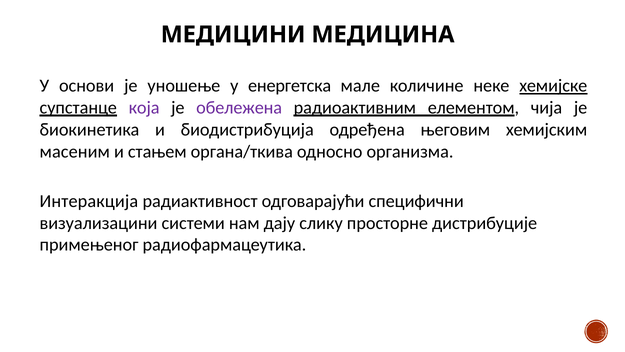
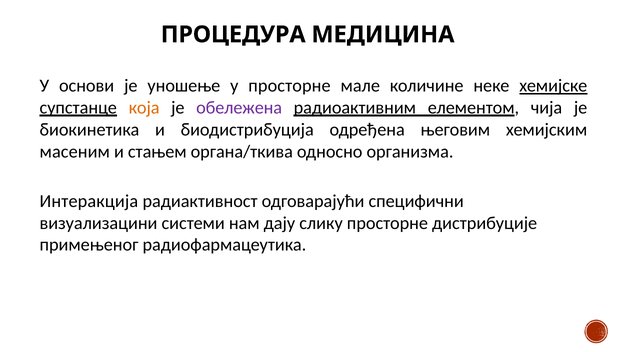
МЕДИЦИНИ: МЕДИЦИНИ -> ПРОЦЕДУРА
у енергетска: енергетска -> просторне
која colour: purple -> orange
